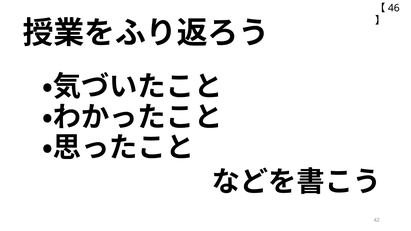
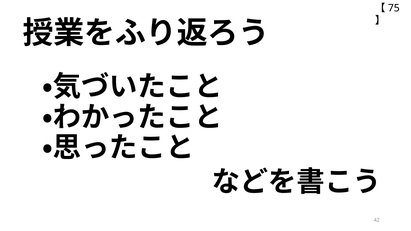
46: 46 -> 75
